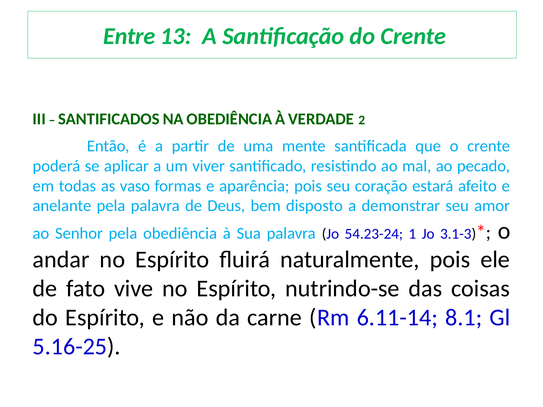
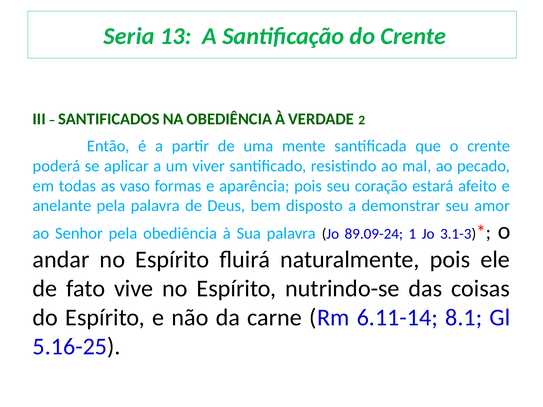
Entre: Entre -> Seria
54.23-24: 54.23-24 -> 89.09-24
